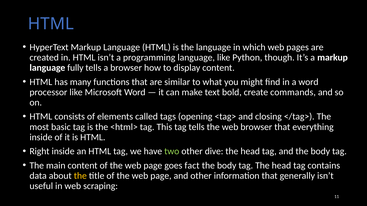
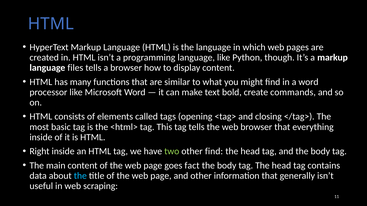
fully: fully -> files
other dive: dive -> find
the at (80, 176) colour: yellow -> light blue
